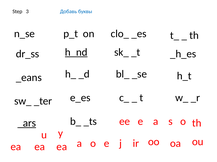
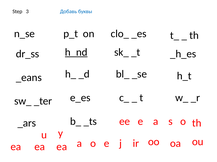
_ars underline: present -> none
